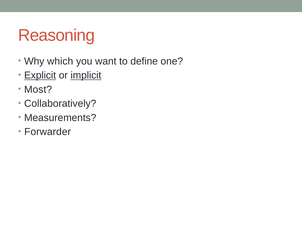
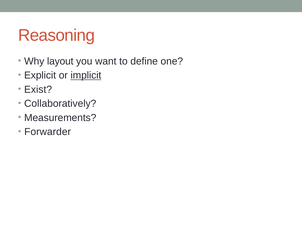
which: which -> layout
Explicit underline: present -> none
Most: Most -> Exist
